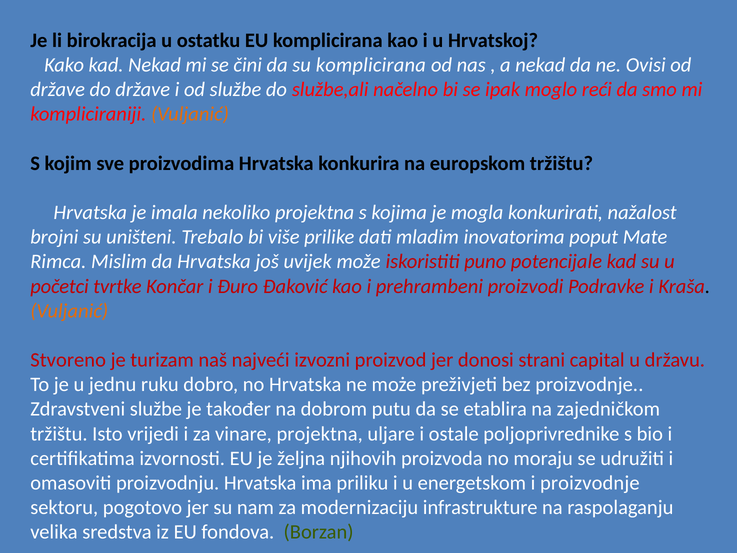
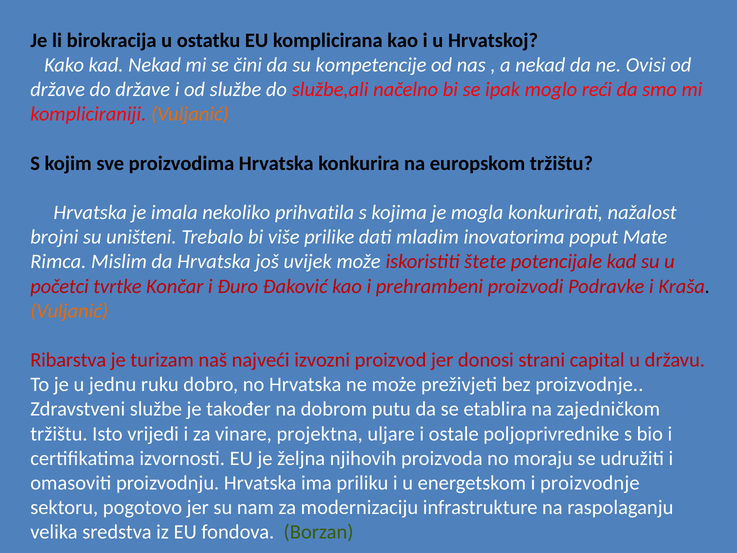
su komplicirana: komplicirana -> kompetencije
nekoliko projektna: projektna -> prihvatila
puno: puno -> štete
Stvoreno: Stvoreno -> Ribarstva
